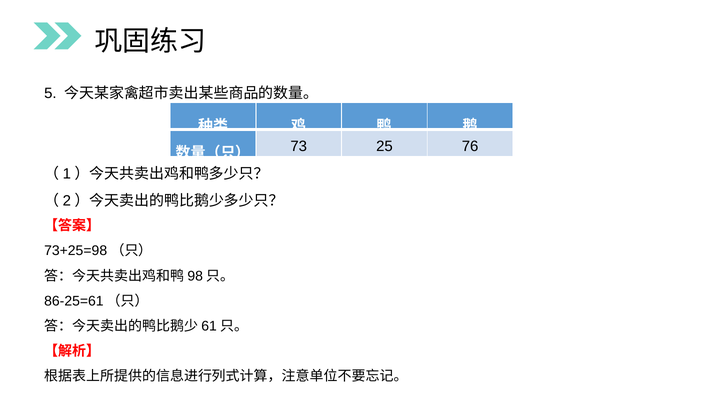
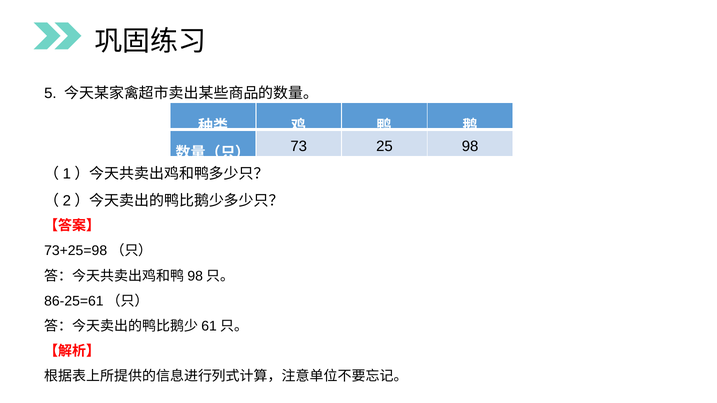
76: 76 -> 98
